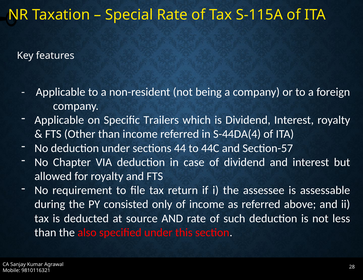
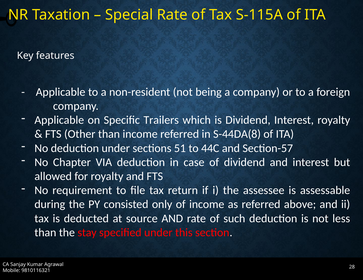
S-44DA(4: S-44DA(4 -> S-44DA(8
44: 44 -> 51
also: also -> stay
